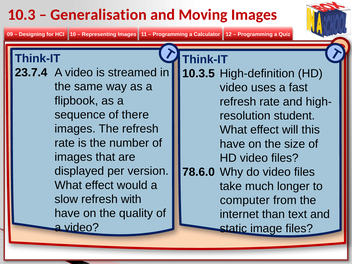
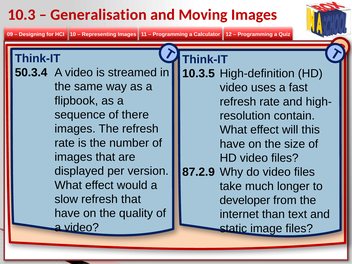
23.7.4: 23.7.4 -> 50.3.4
student: student -> contain
78.6.0: 78.6.0 -> 87.2.9
refresh with: with -> that
computer: computer -> developer
